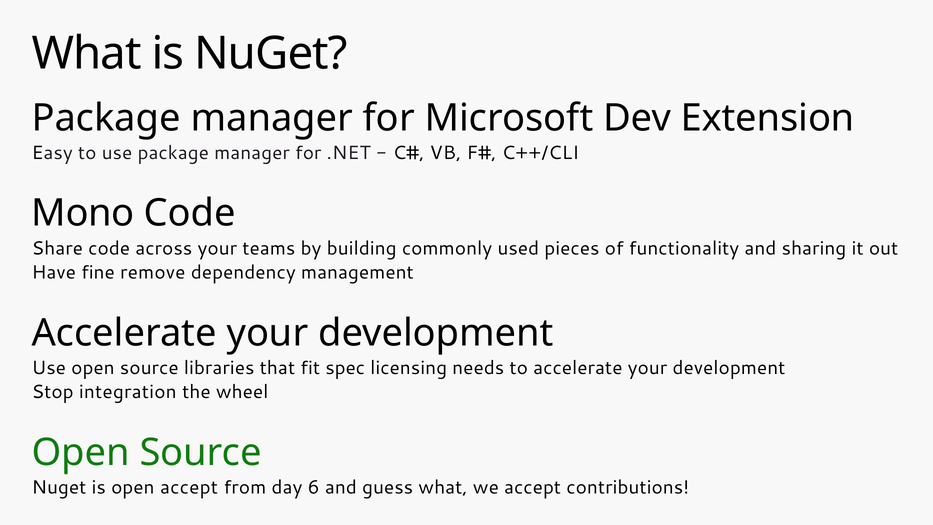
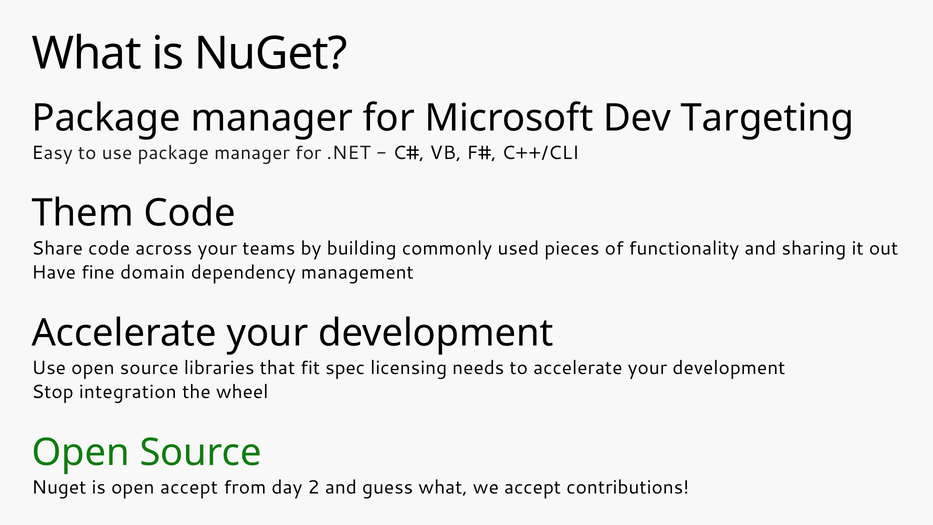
Extension: Extension -> Targeting
Mono: Mono -> Them
remove: remove -> domain
6: 6 -> 2
